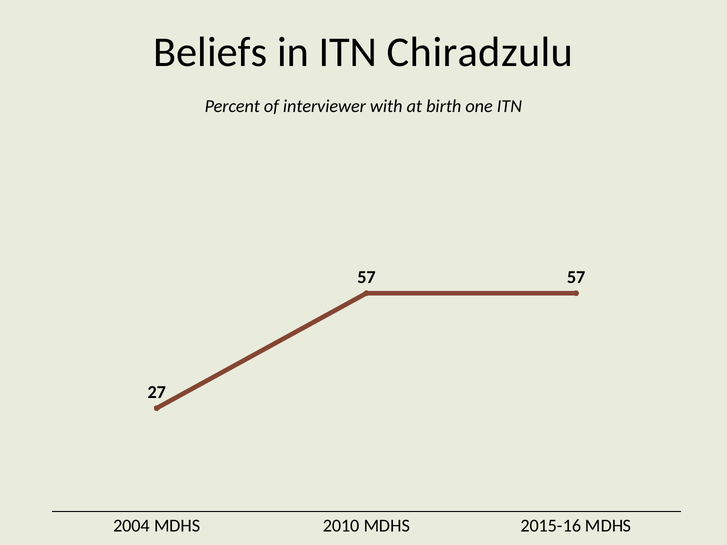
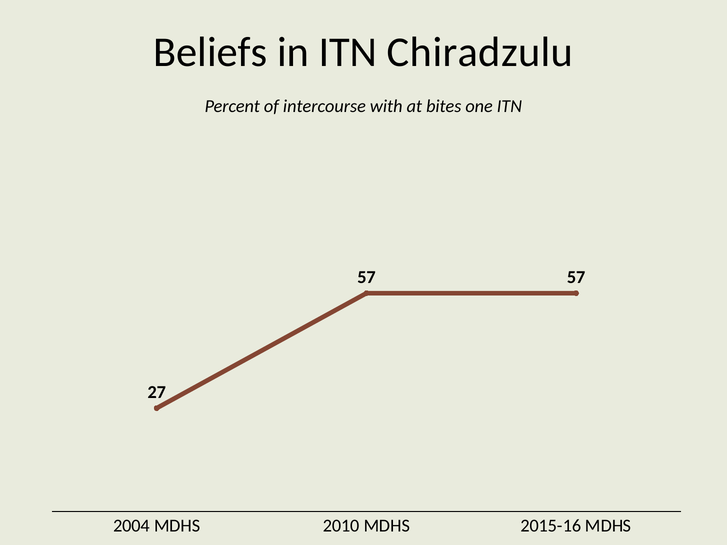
interviewer: interviewer -> intercourse
birth: birth -> bites
